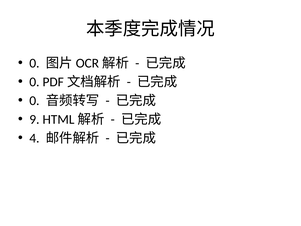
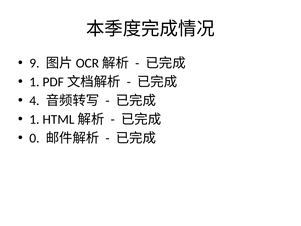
0 at (34, 63): 0 -> 9
0 at (34, 82): 0 -> 1
0 at (34, 101): 0 -> 4
9 at (34, 119): 9 -> 1
4: 4 -> 0
